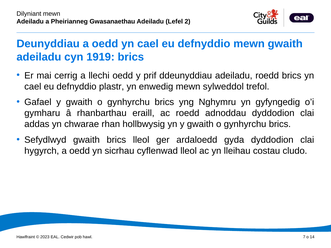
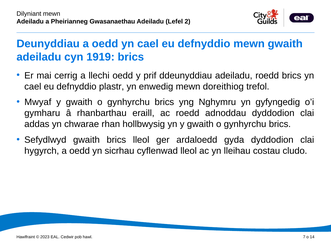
sylweddol: sylweddol -> doreithiog
Gafael: Gafael -> Mwyaf
